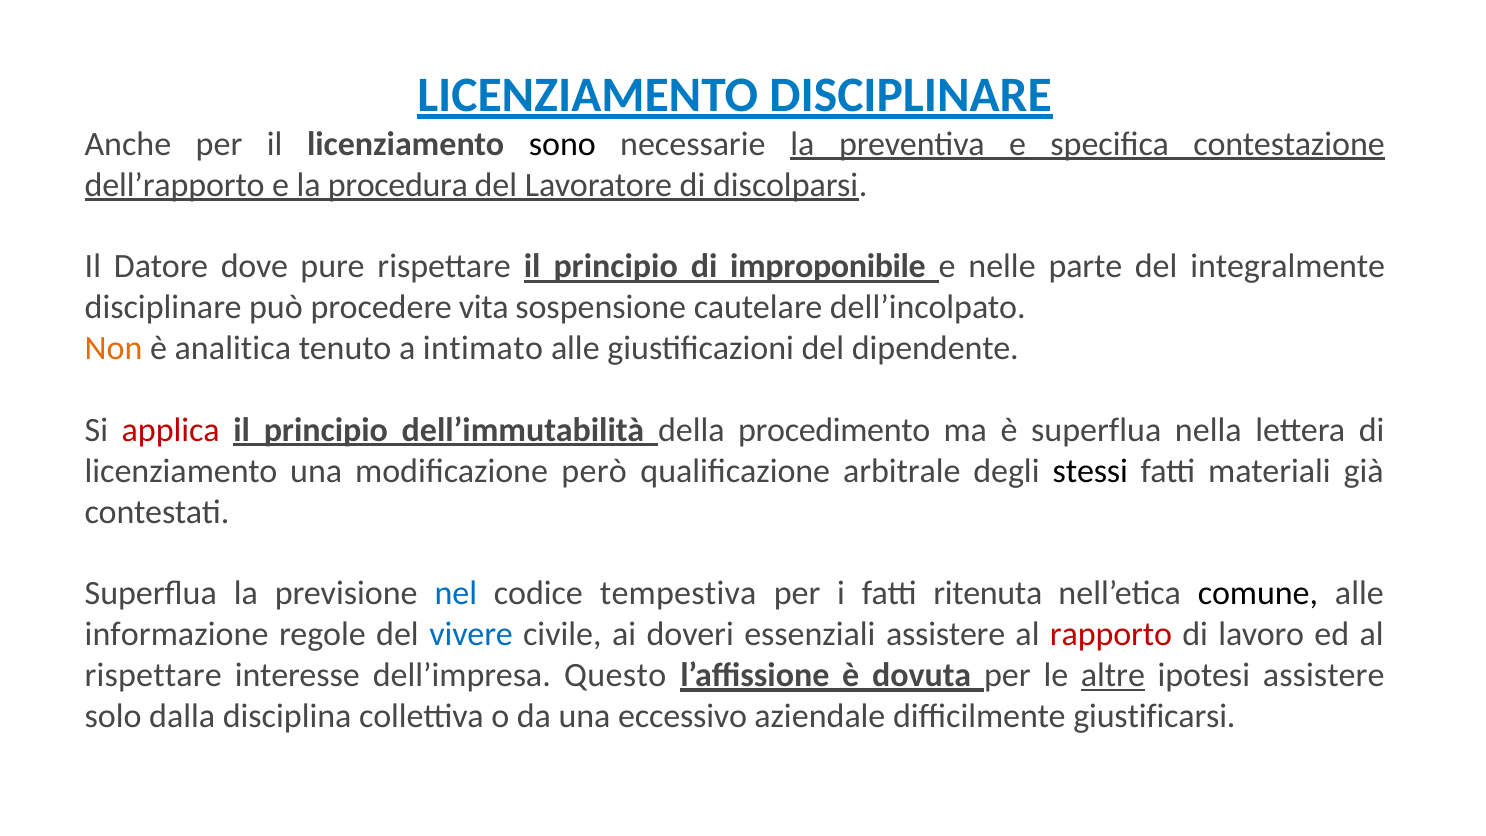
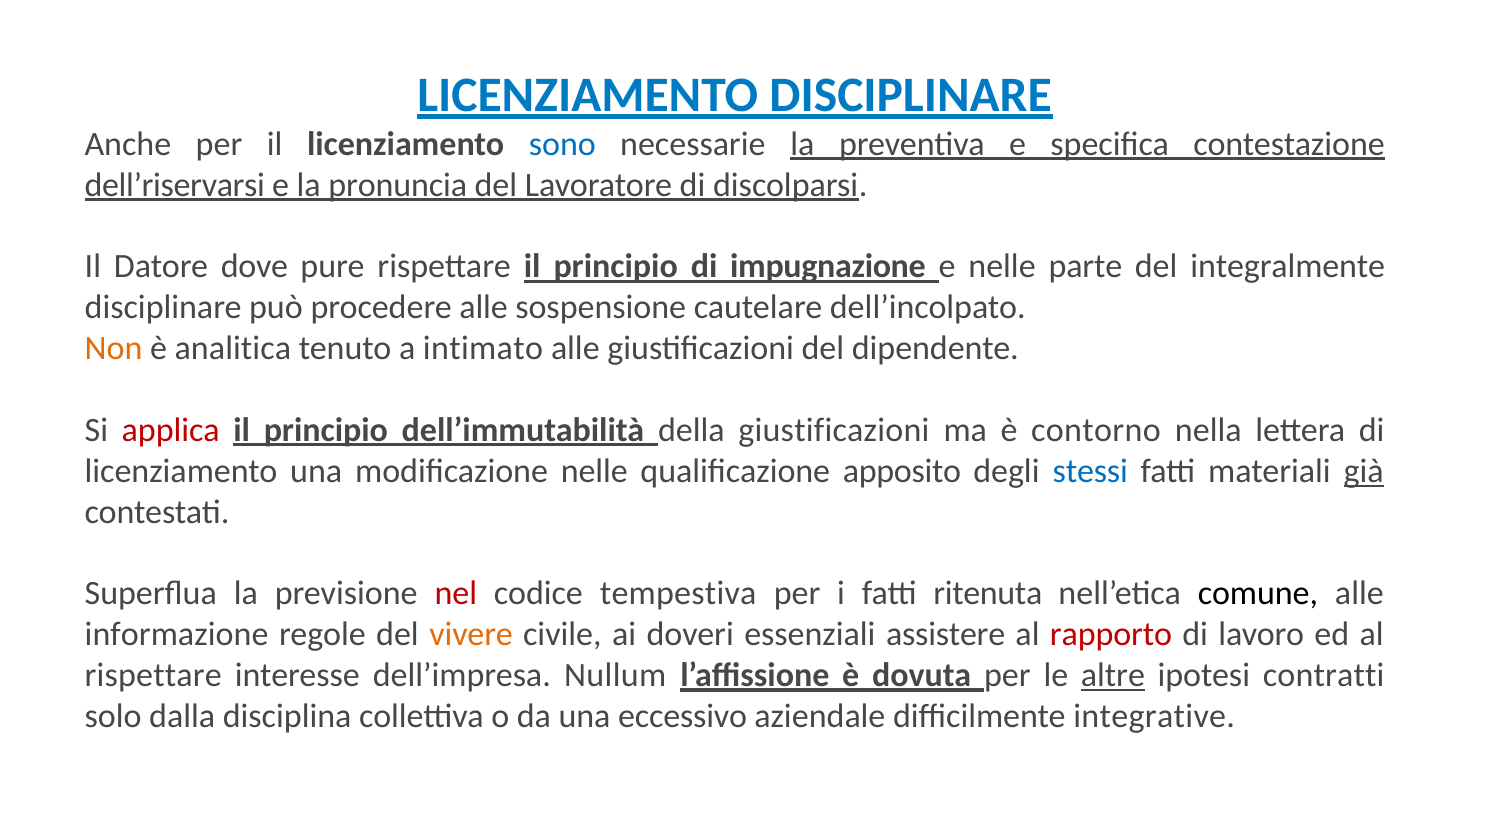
sono colour: black -> blue
dell’rapporto: dell’rapporto -> dell’riservarsi
procedura: procedura -> pronuncia
improponibile: improponibile -> impugnazione
procedere vita: vita -> alle
della procedimento: procedimento -> giustificazioni
è superflua: superflua -> contorno
modificazione però: però -> nelle
arbitrale: arbitrale -> apposito
stessi colour: black -> blue
già underline: none -> present
nel colour: blue -> red
vivere colour: blue -> orange
Questo: Questo -> Nullum
ipotesi assistere: assistere -> contratti
giustificarsi: giustificarsi -> integrative
